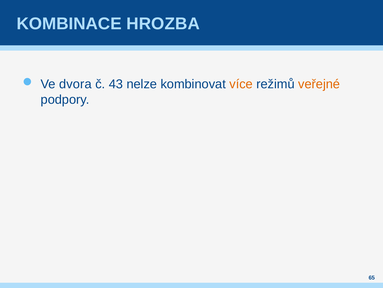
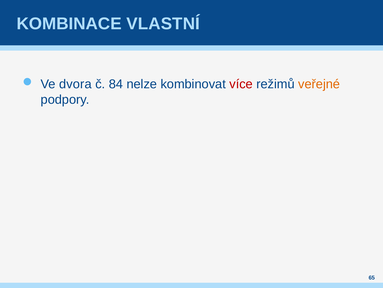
HROZBA: HROZBA -> VLASTNÍ
43: 43 -> 84
více colour: orange -> red
